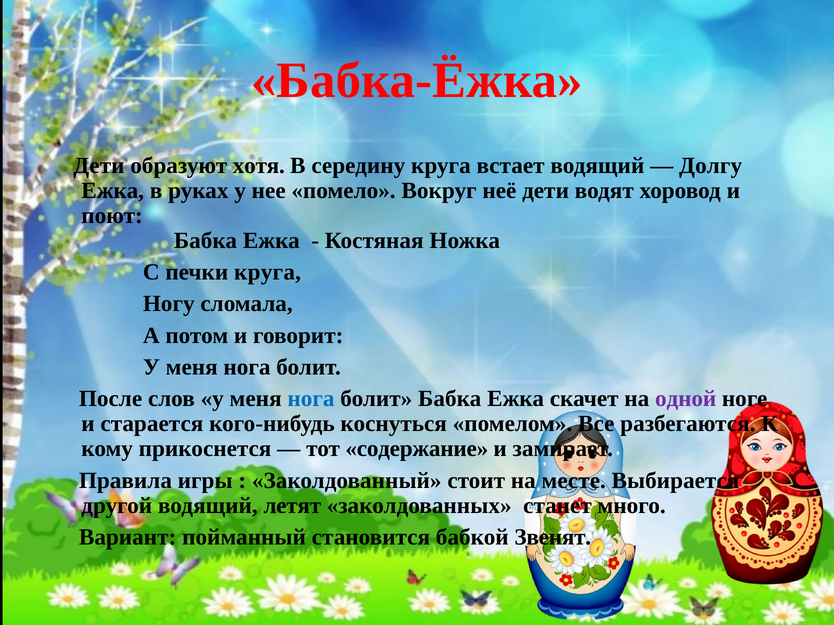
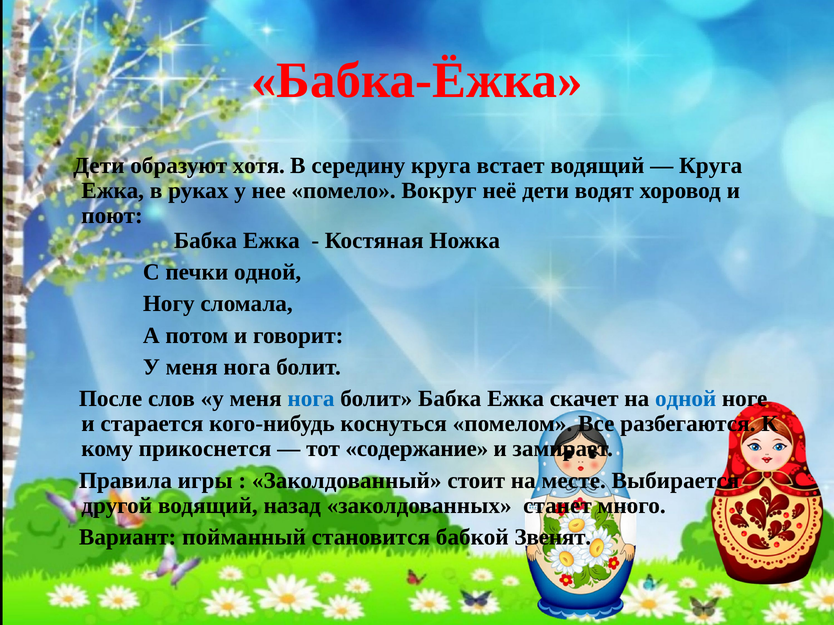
Долгу at (711, 166): Долгу -> Круга
печки круга: круга -> одной
одной at (686, 399) colour: purple -> blue
летят: летят -> назад
